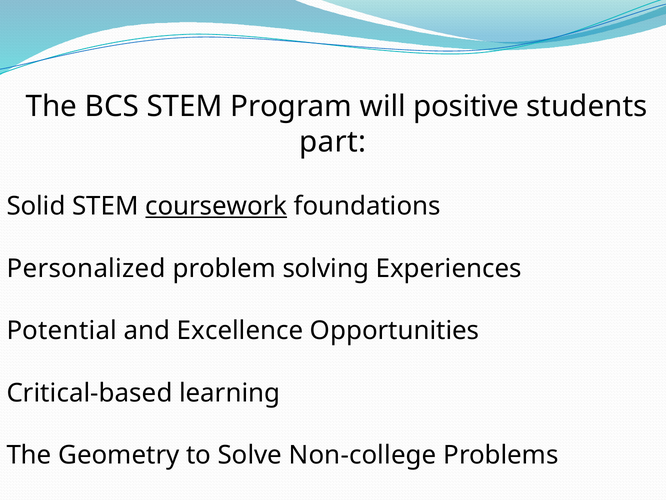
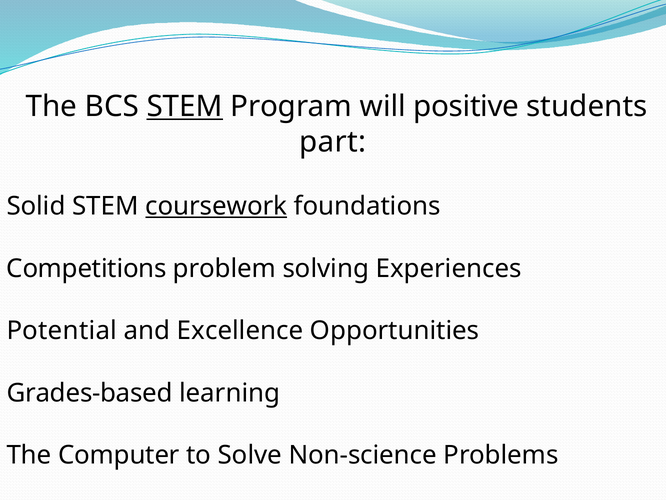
STEM at (185, 106) underline: none -> present
Personalized: Personalized -> Competitions
Critical-based: Critical-based -> Grades-based
Geometry: Geometry -> Computer
Non-college: Non-college -> Non-science
